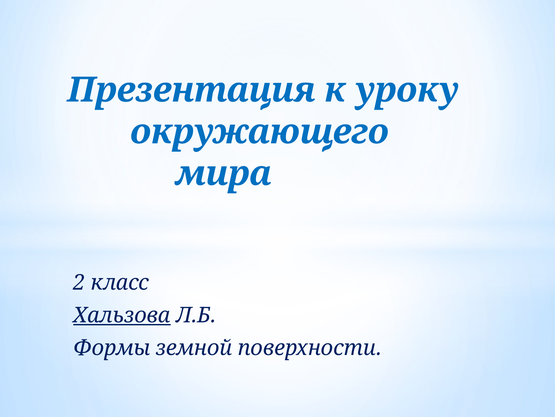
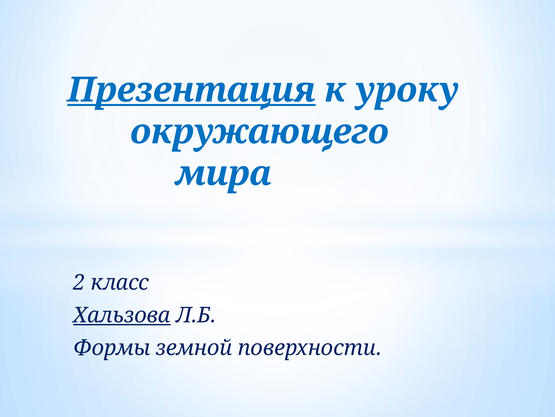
Презентация underline: none -> present
